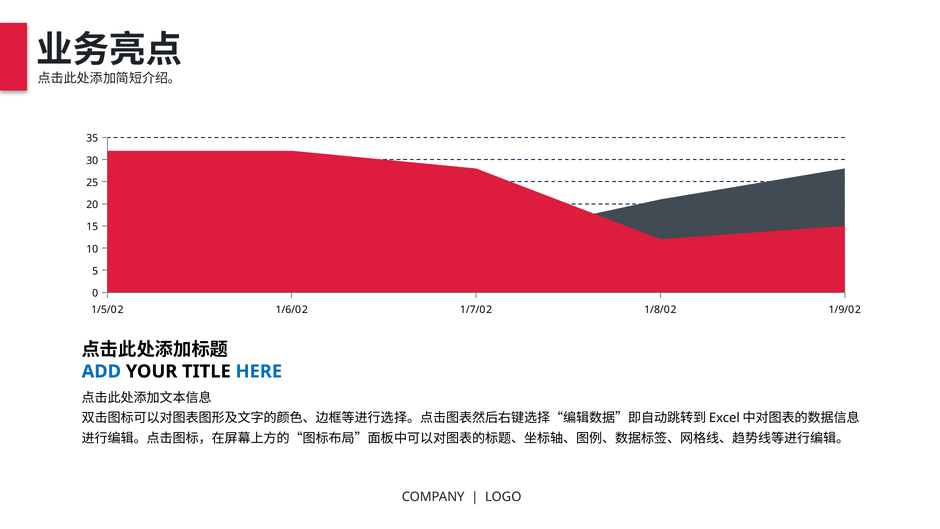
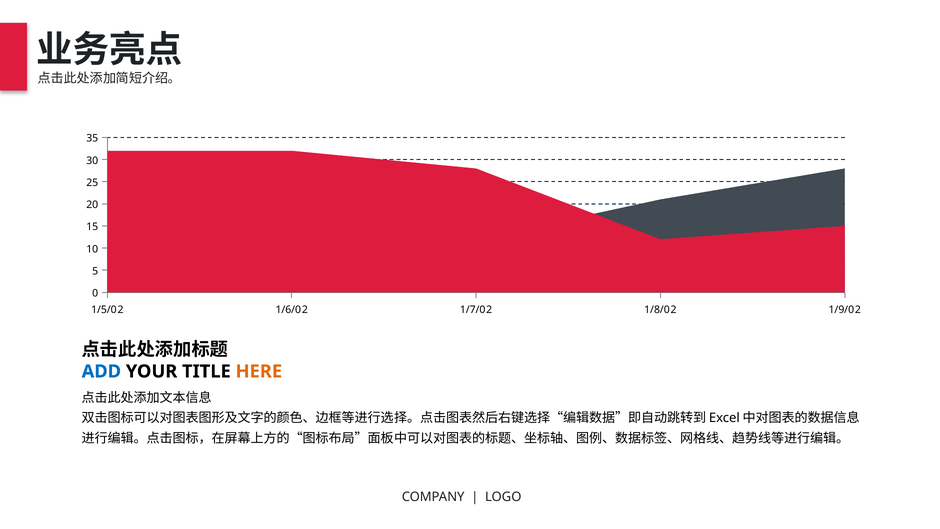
HERE colour: blue -> orange
